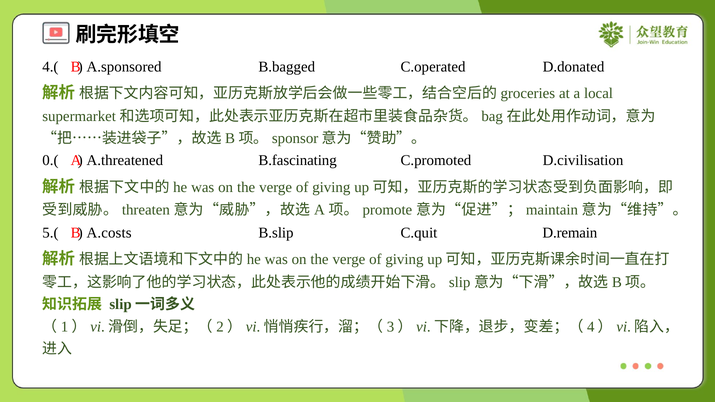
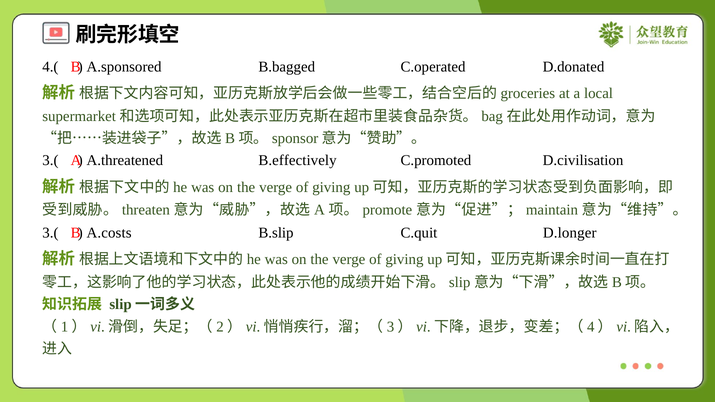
0.( at (50, 161): 0.( -> 3.(
B.fascinating: B.fascinating -> B.effectively
5.( at (50, 233): 5.( -> 3.(
D.remain: D.remain -> D.longer
